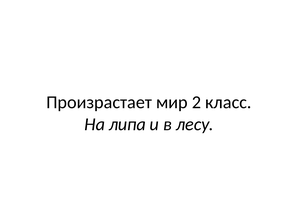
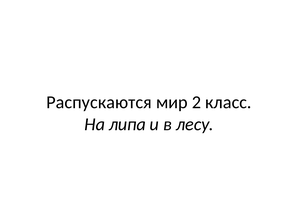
Произрастает: Произрастает -> Распускаются
